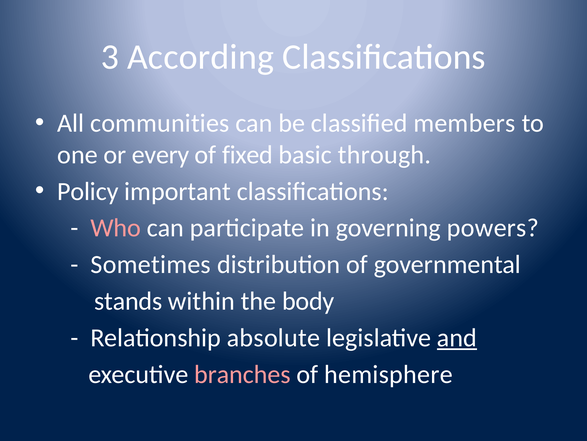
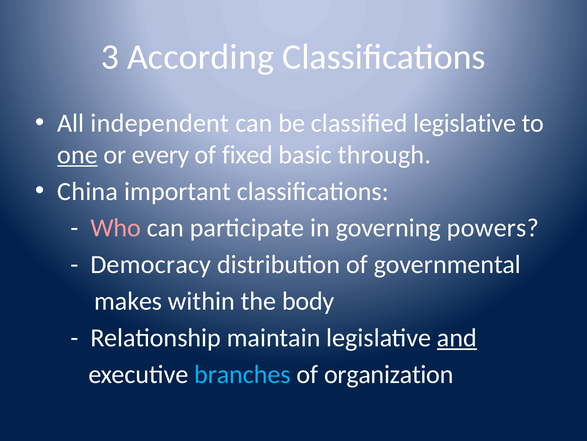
communities: communities -> independent
classified members: members -> legislative
one underline: none -> present
Policy: Policy -> China
Sometimes: Sometimes -> Democracy
stands: stands -> makes
absolute: absolute -> maintain
branches colour: pink -> light blue
hemisphere: hemisphere -> organization
